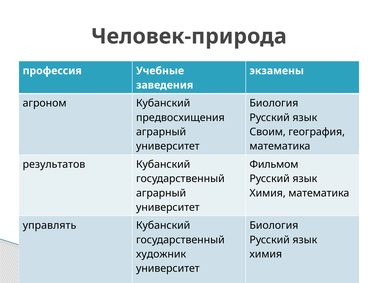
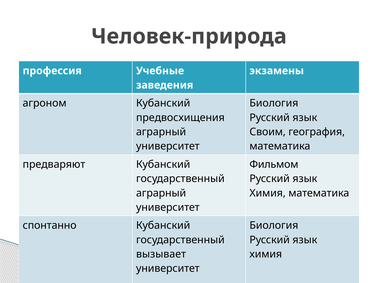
результатов: результатов -> предваряют
управлять: управлять -> спонтанно
художник: художник -> вызывает
